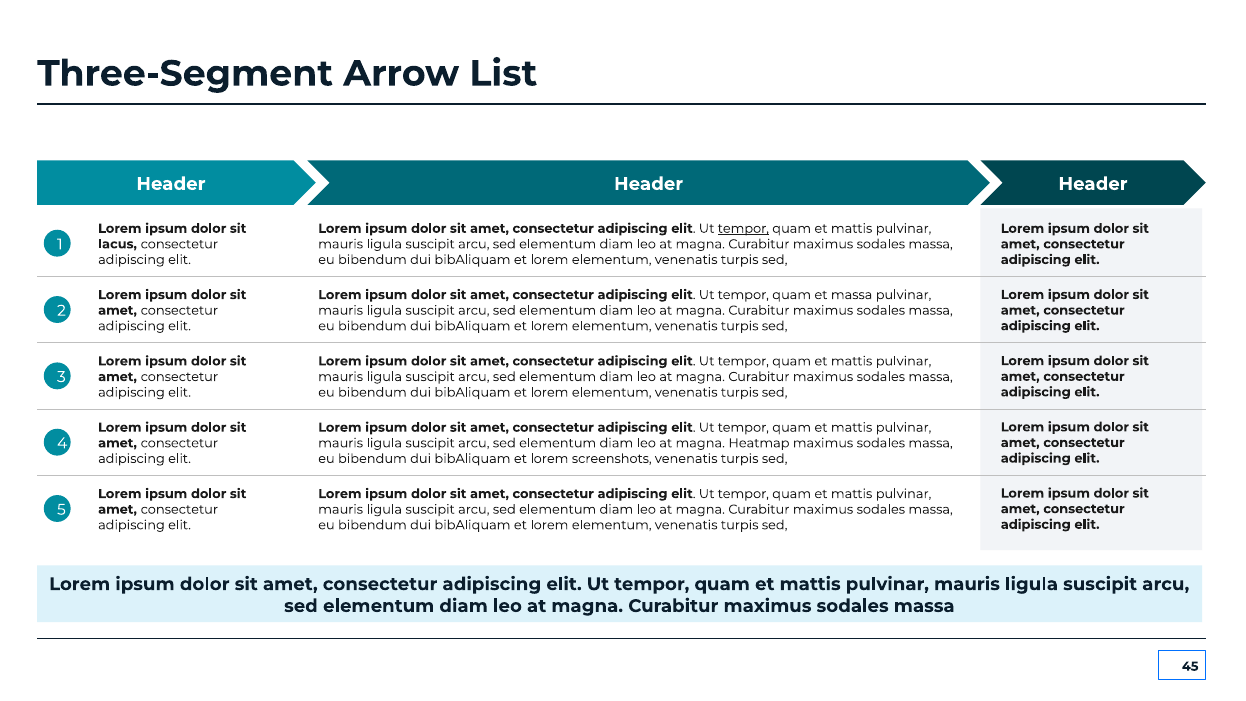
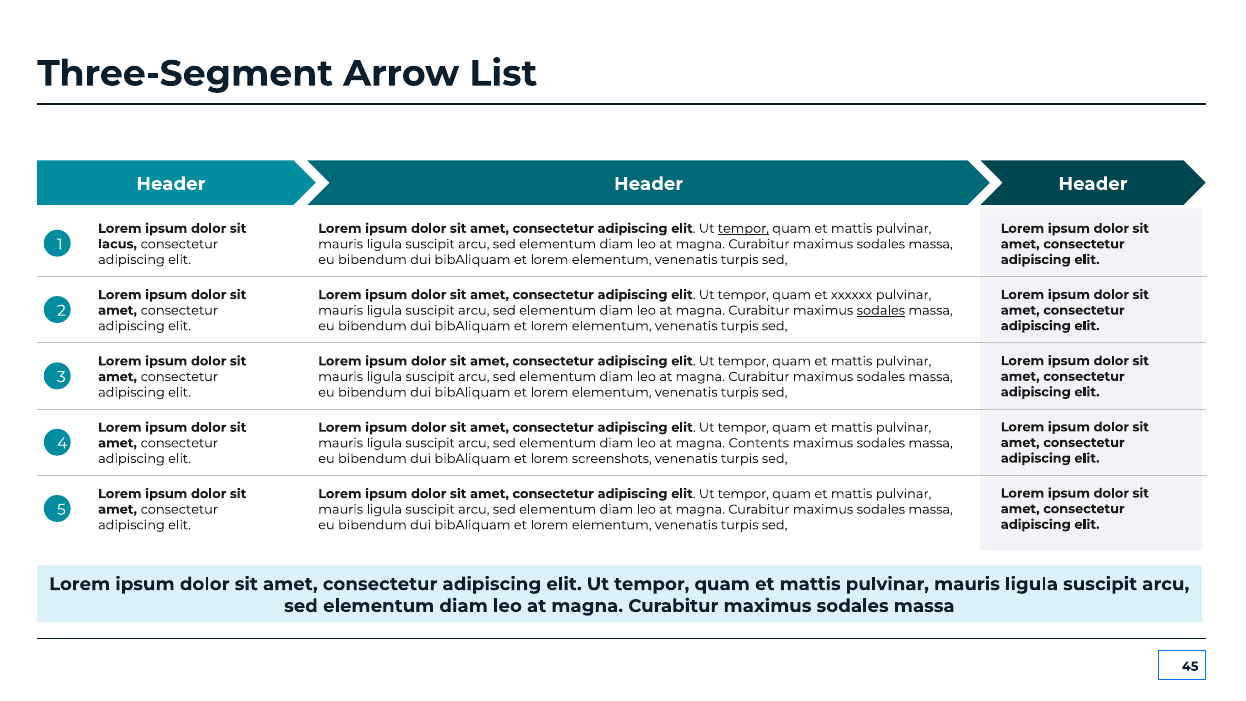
et massa: massa -> xxxxxx
sodales at (881, 310) underline: none -> present
Heatmap: Heatmap -> Contents
